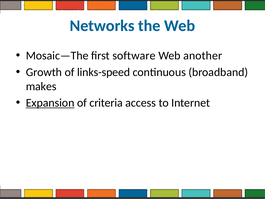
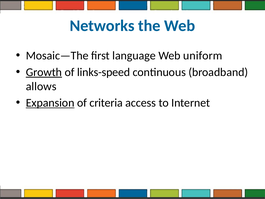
software: software -> language
another: another -> uniform
Growth underline: none -> present
makes: makes -> allows
